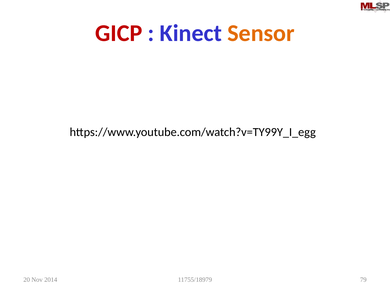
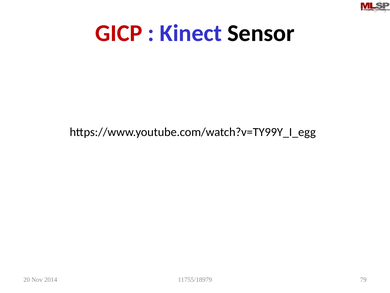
Sensor colour: orange -> black
